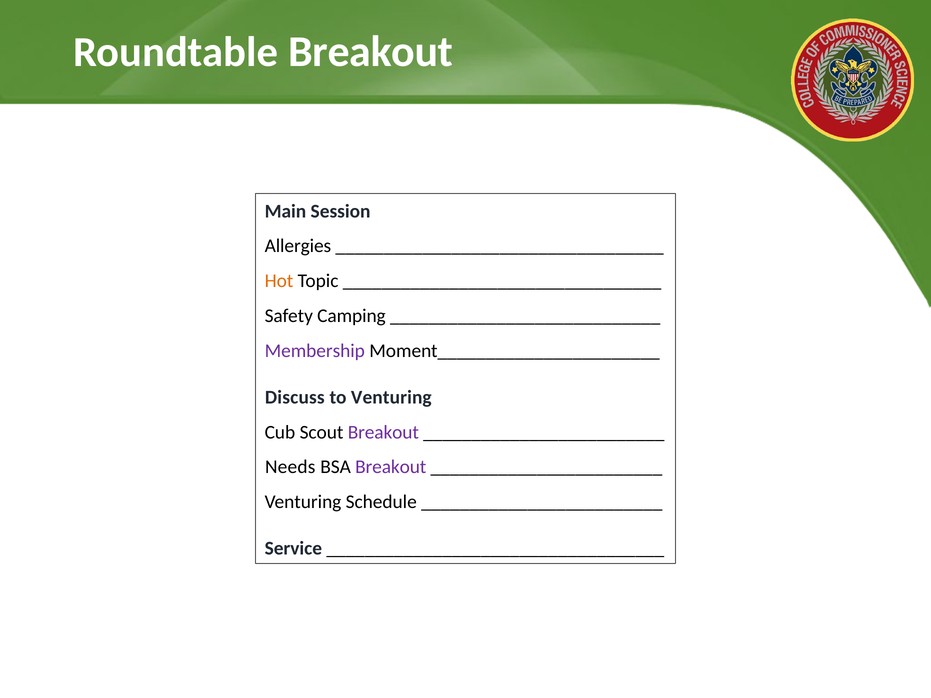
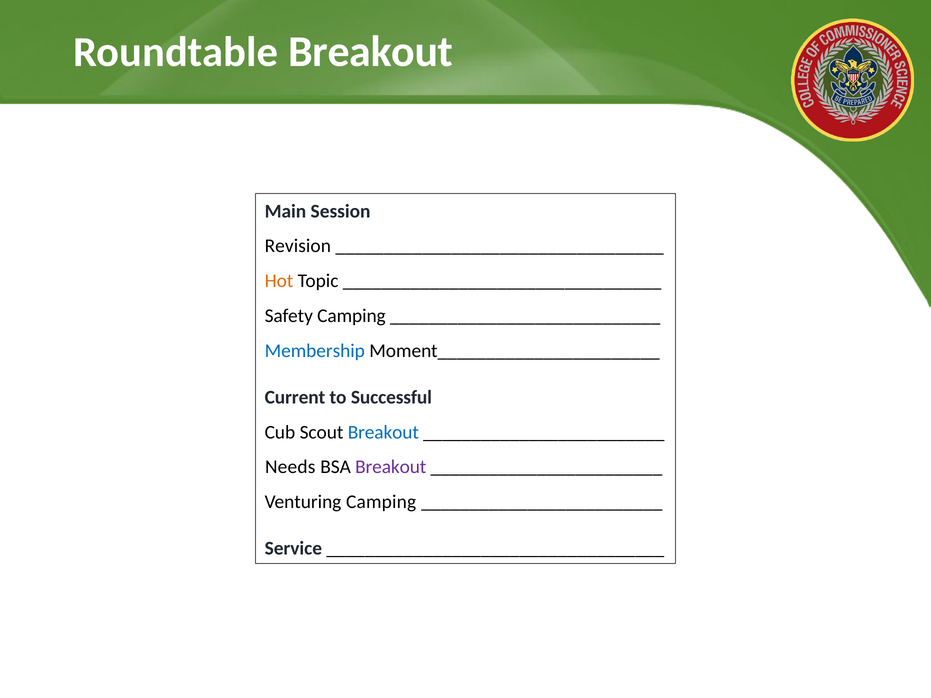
Allergies: Allergies -> Revision
Membership colour: purple -> blue
Discuss: Discuss -> Current
to Venturing: Venturing -> Successful
Breakout at (383, 432) colour: purple -> blue
Venturing Schedule: Schedule -> Camping
